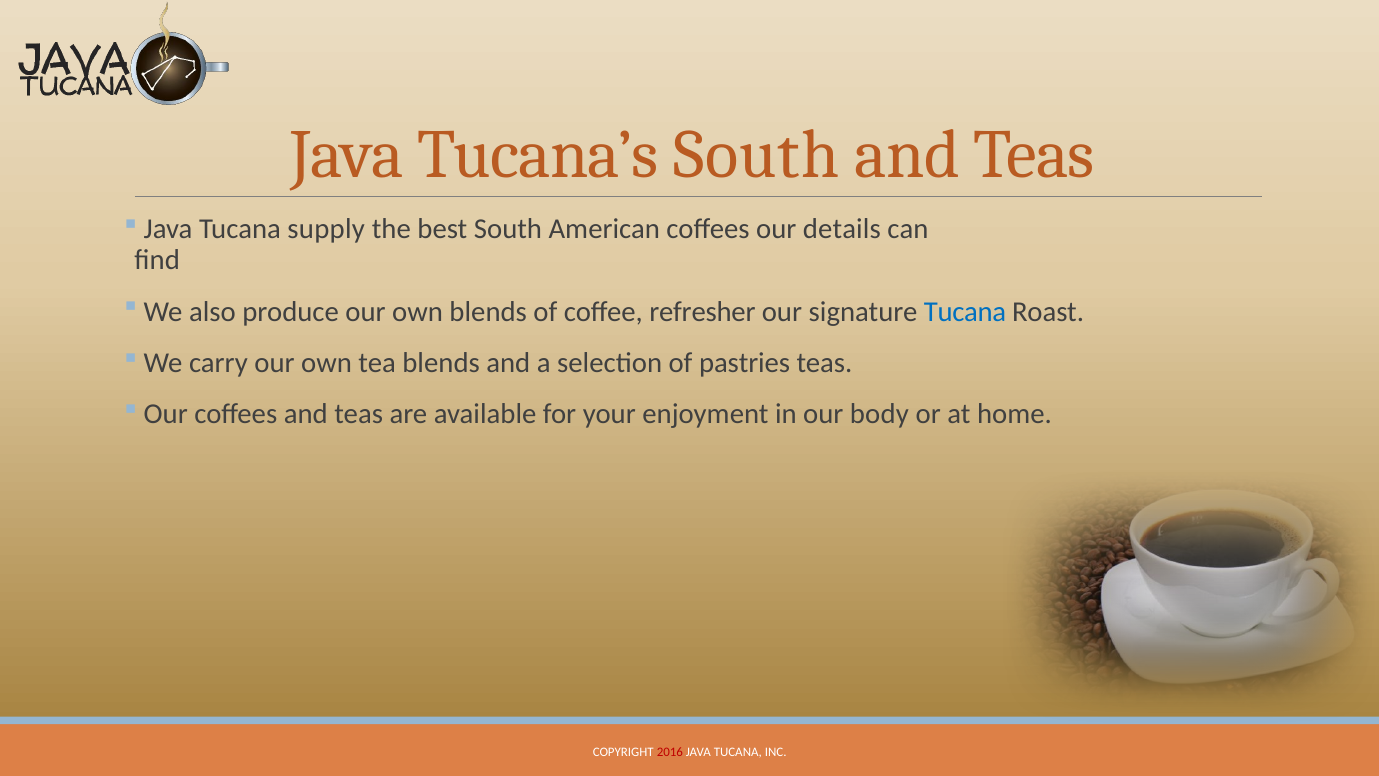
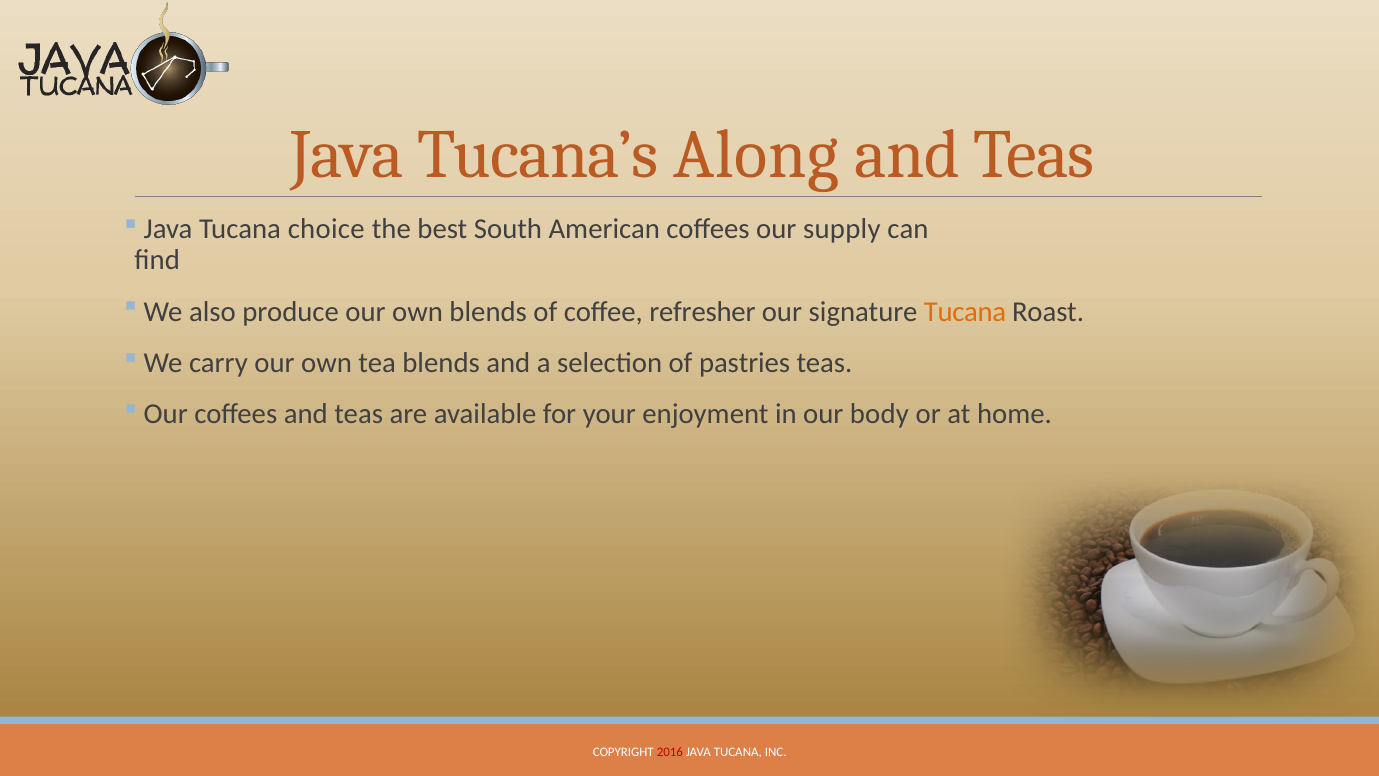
Tucana’s South: South -> Along
supply: supply -> choice
details: details -> supply
Tucana at (965, 311) colour: blue -> orange
